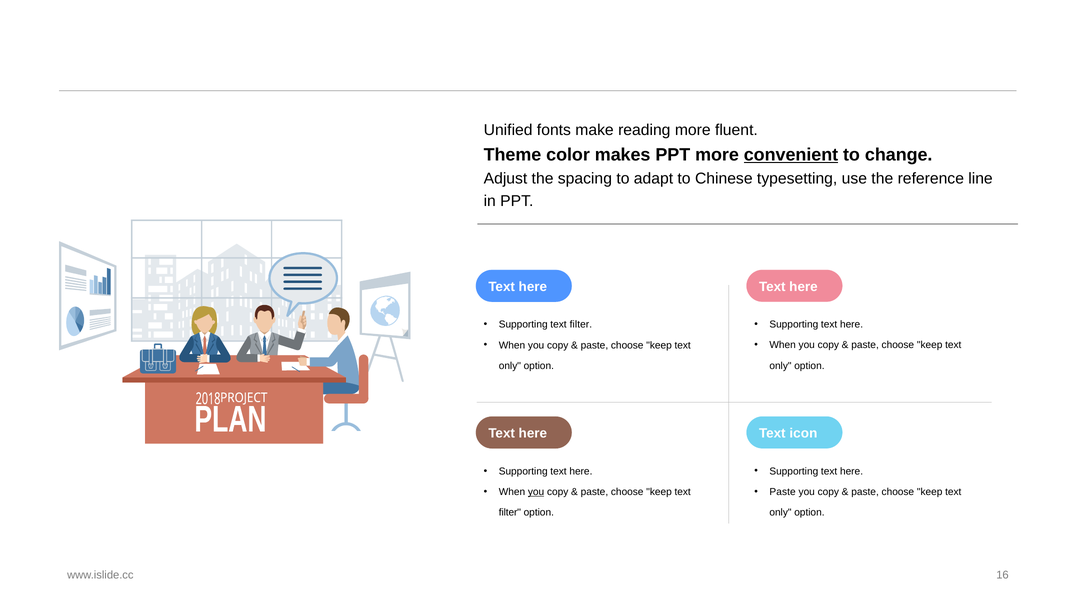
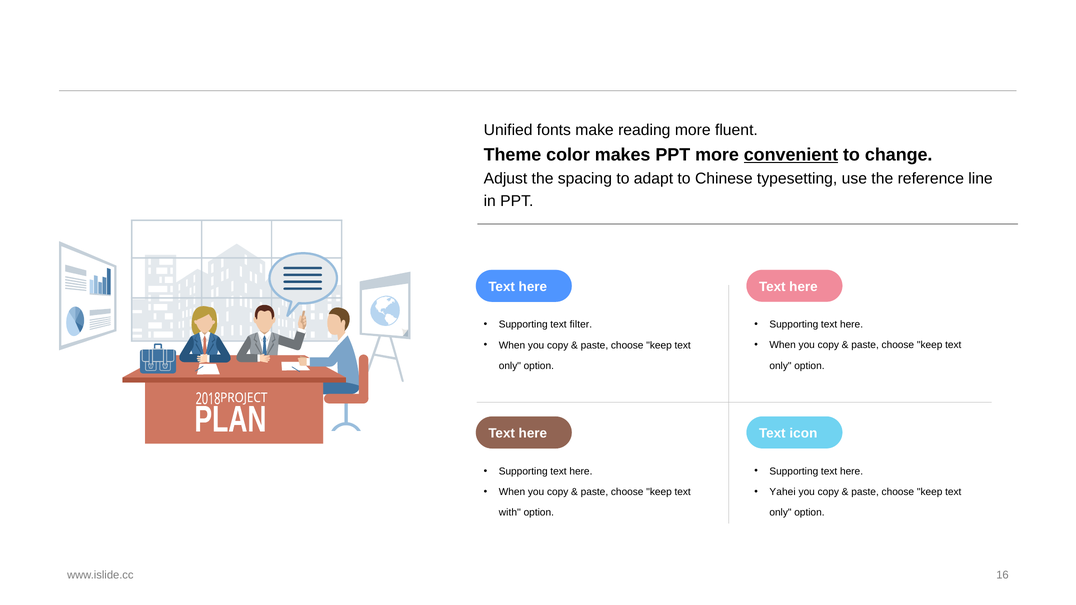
Paste at (783, 492): Paste -> Yahei
you at (536, 492) underline: present -> none
filter at (510, 513): filter -> with
